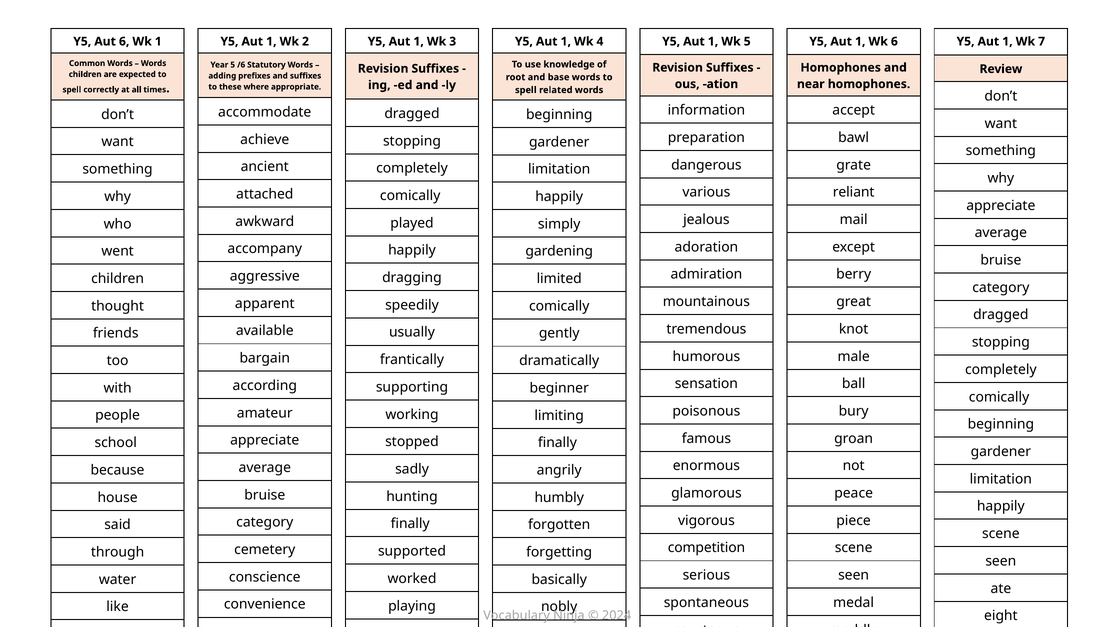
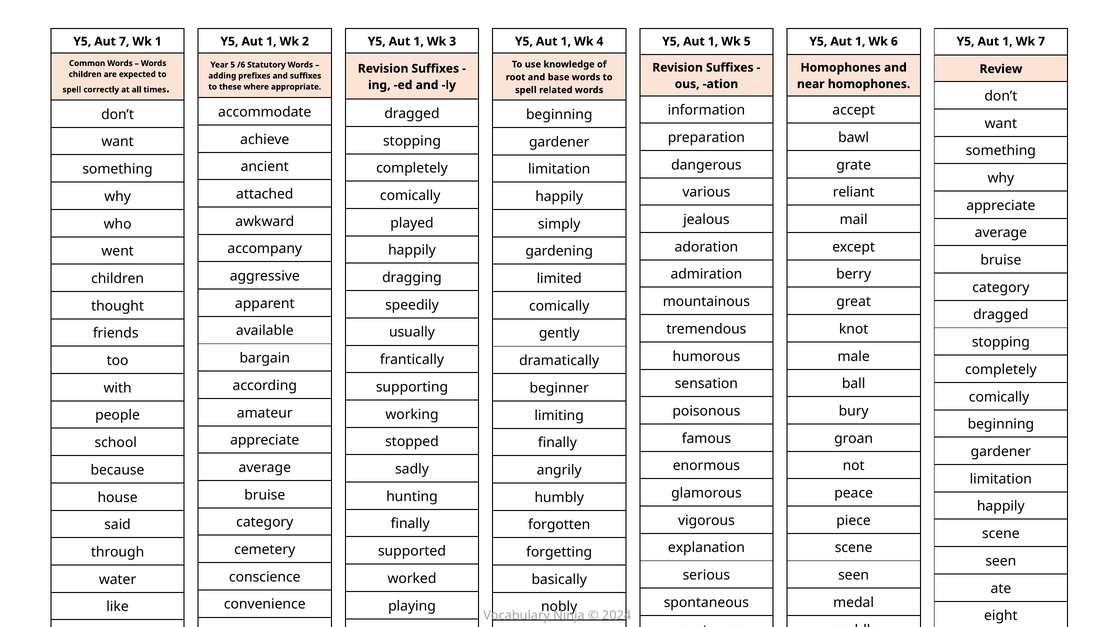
Aut 6: 6 -> 7
competition: competition -> explanation
